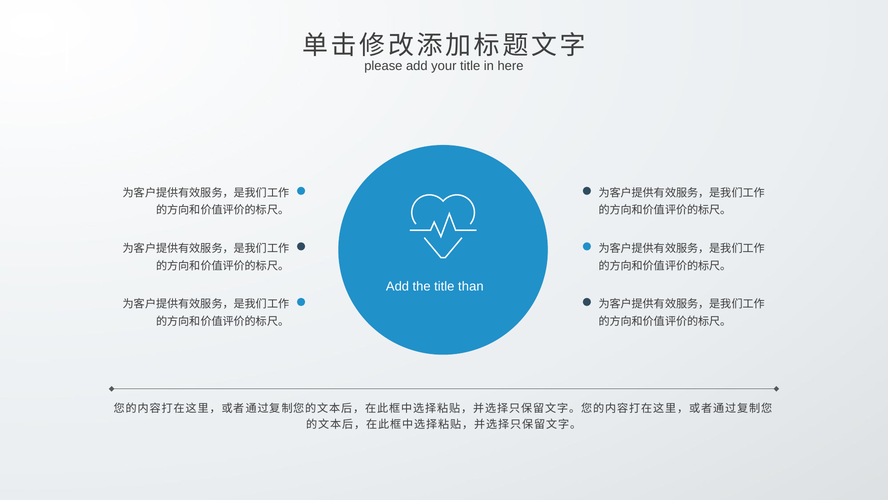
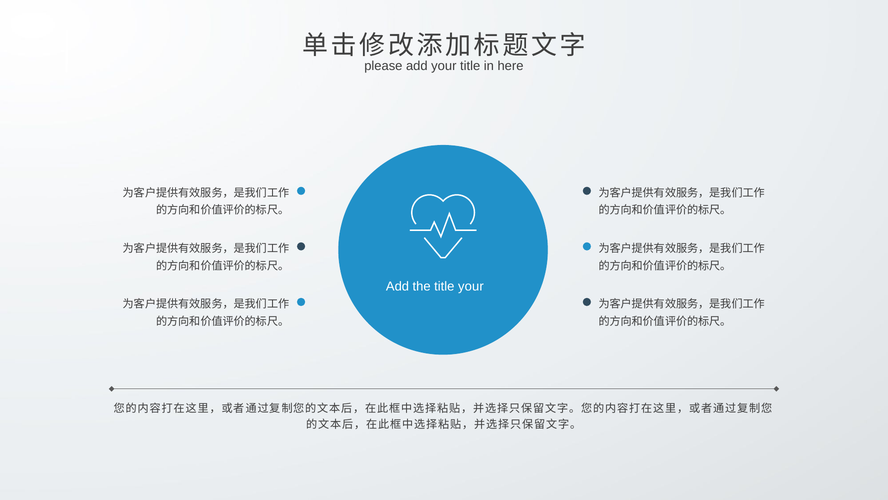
title than: than -> your
